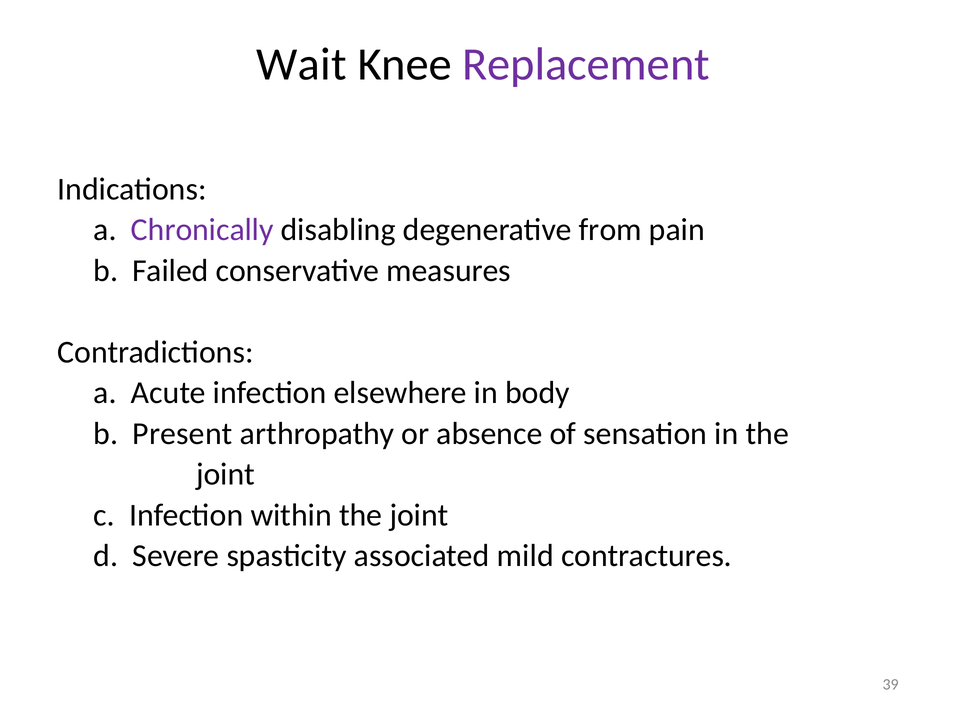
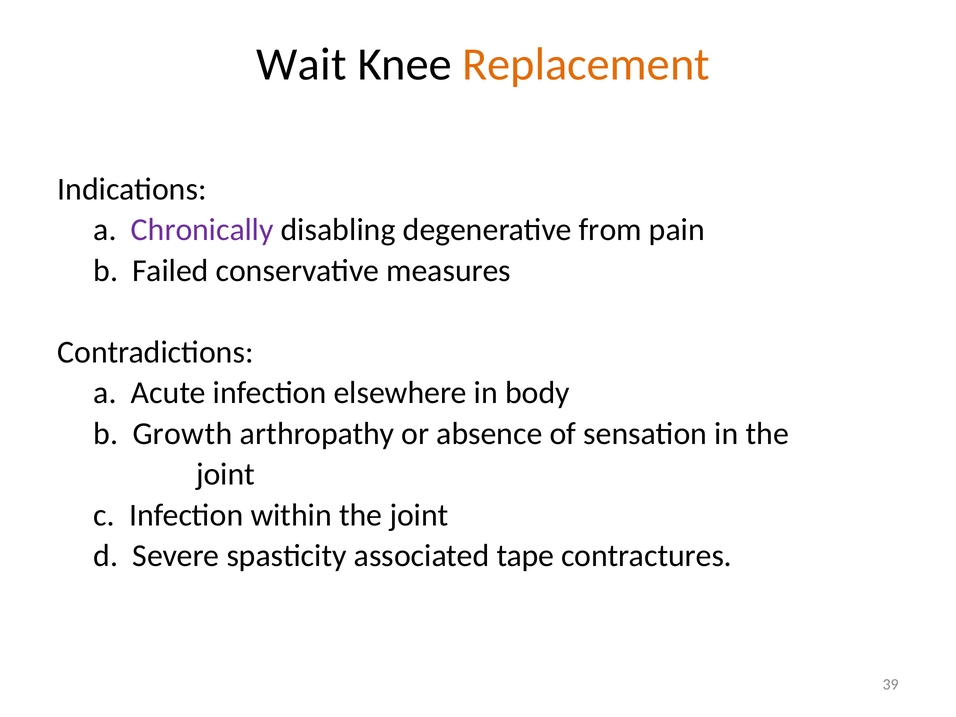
Replacement colour: purple -> orange
Present: Present -> Growth
mild: mild -> tape
